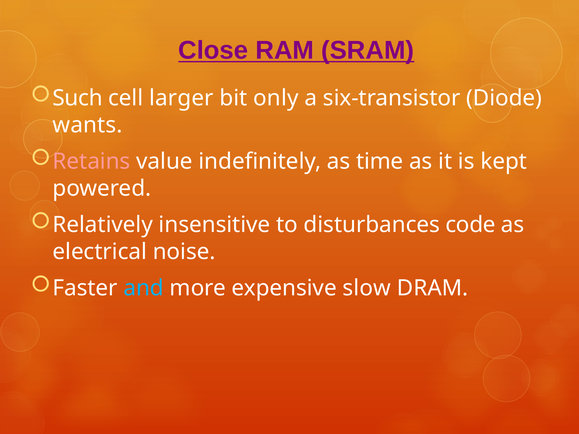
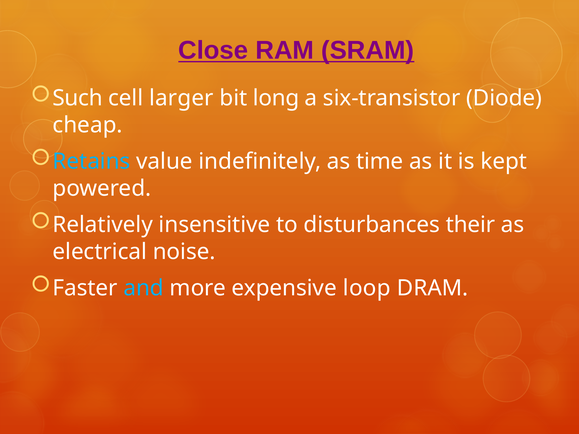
only: only -> long
wants: wants -> cheap
Retains colour: pink -> light blue
code: code -> their
slow: slow -> loop
